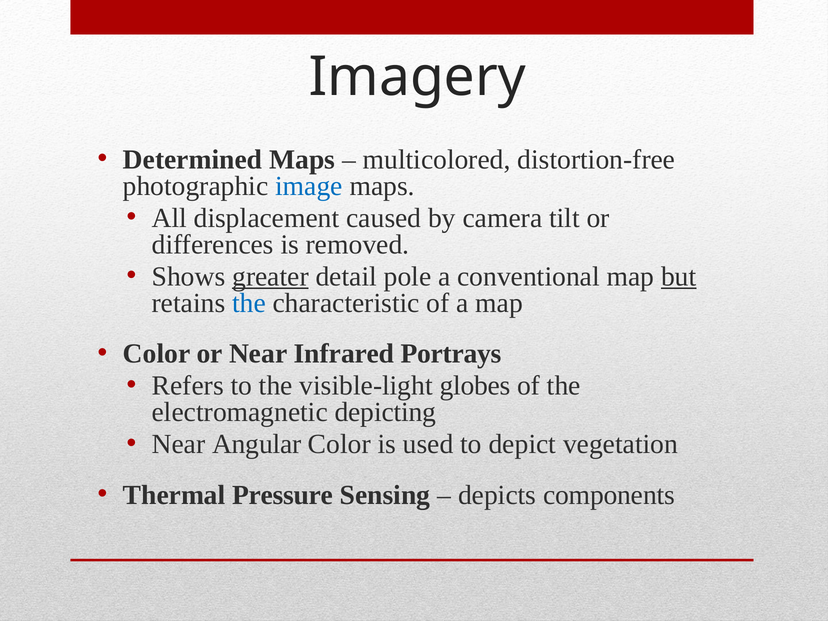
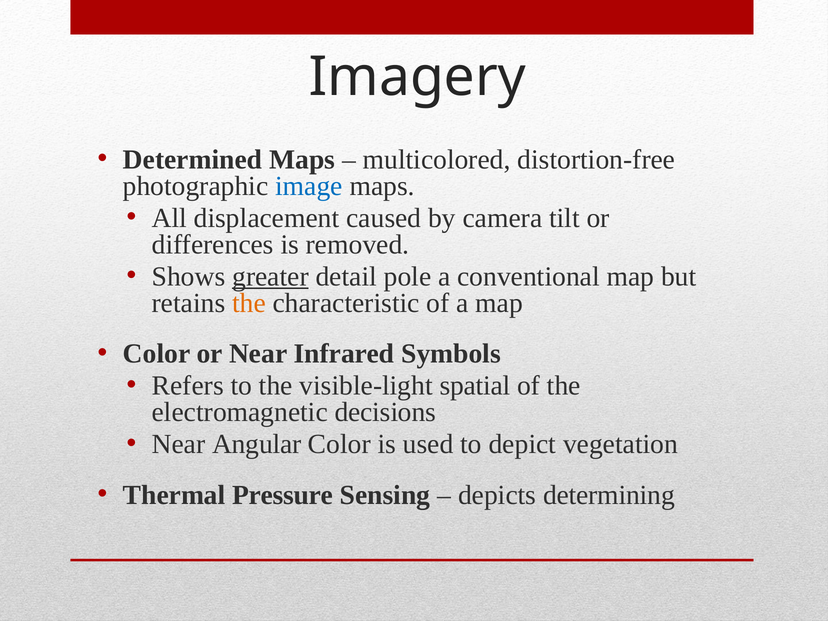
but underline: present -> none
the at (249, 303) colour: blue -> orange
Portrays: Portrays -> Symbols
globes: globes -> spatial
depicting: depicting -> decisions
components: components -> determining
